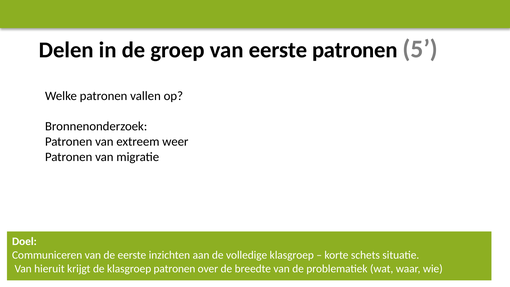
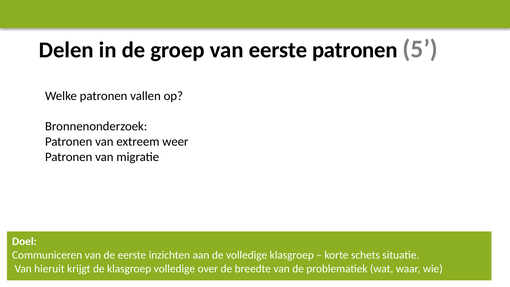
klasgroep patronen: patronen -> volledige
